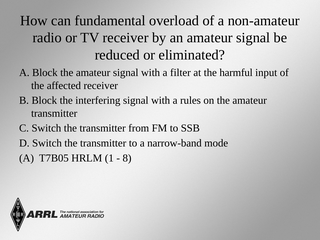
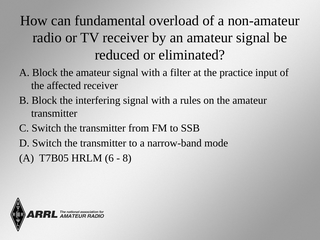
harmful: harmful -> practice
1: 1 -> 6
